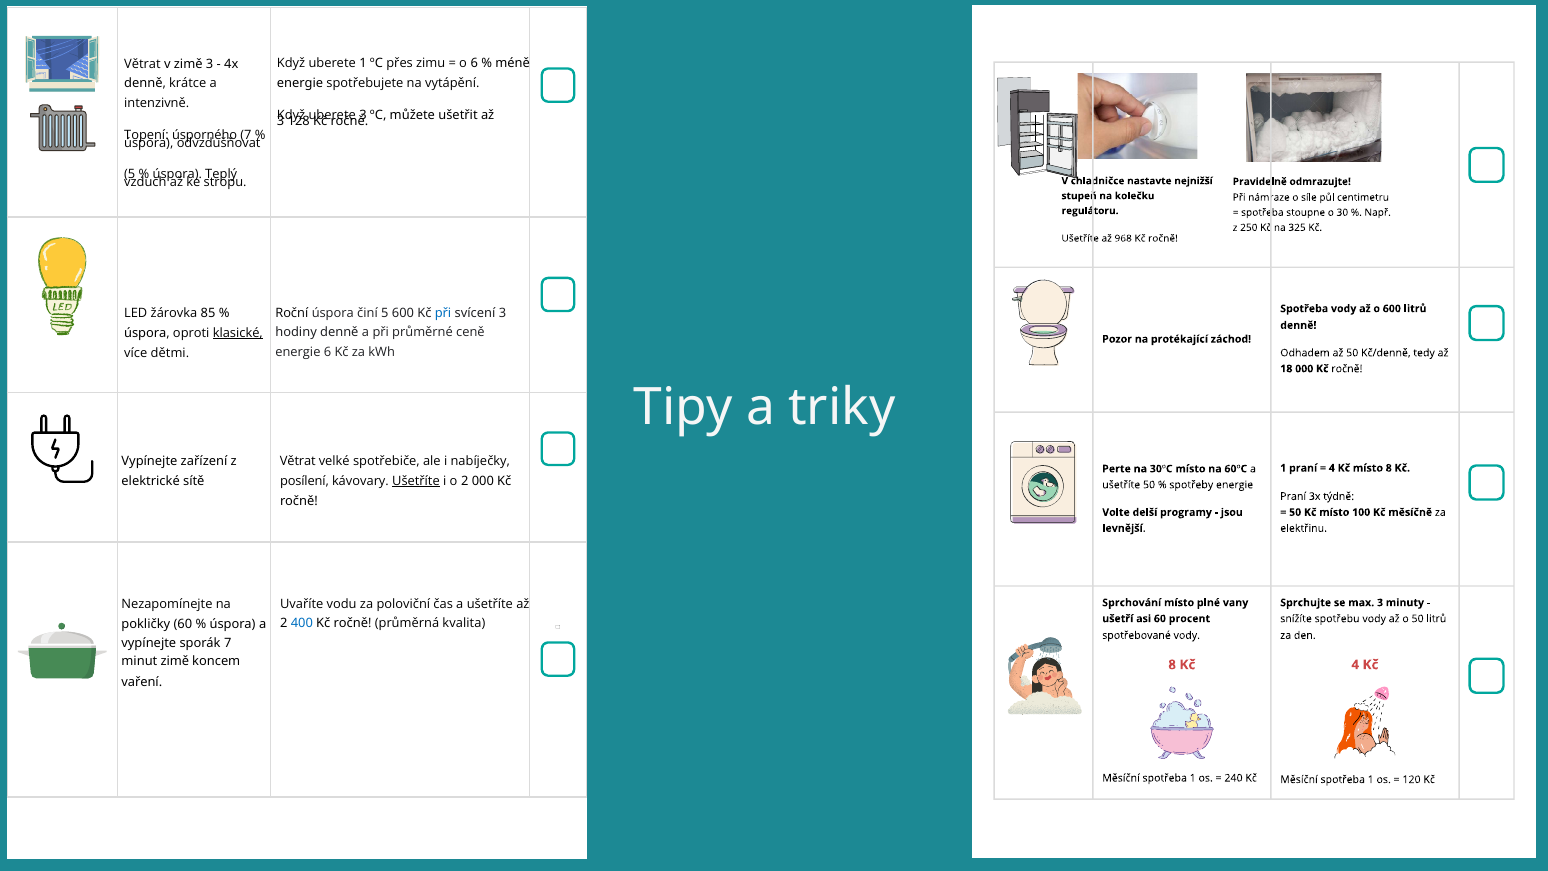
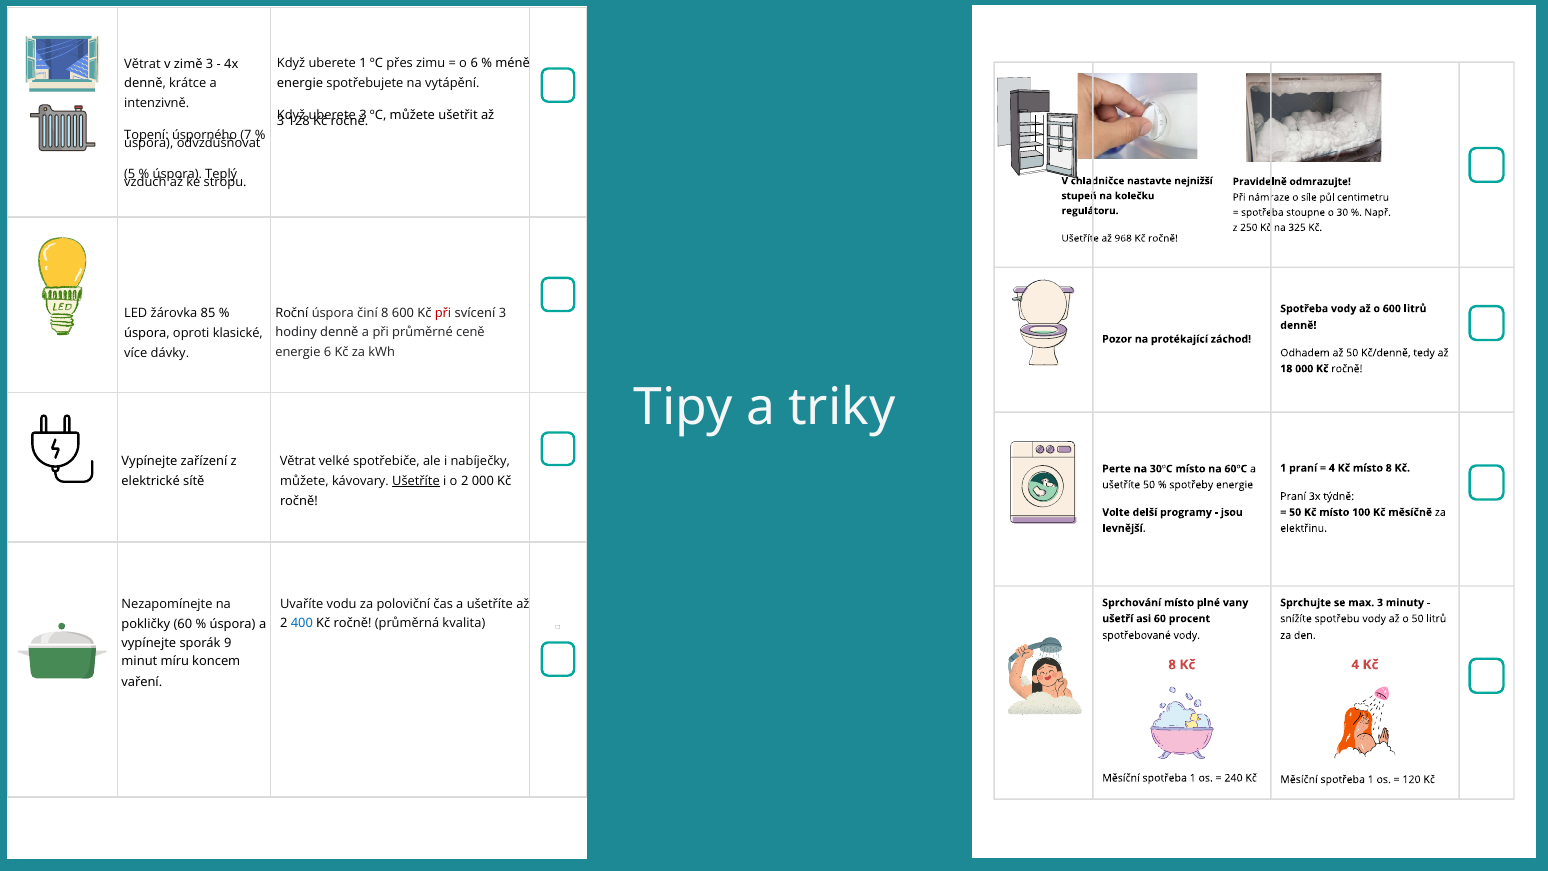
činí 5: 5 -> 8
při at (443, 313) colour: blue -> red
klasické underline: present -> none
dětmi: dětmi -> dávky
posílení at (304, 481): posílení -> můžete
sporák 7: 7 -> 9
minut zimě: zimě -> míru
